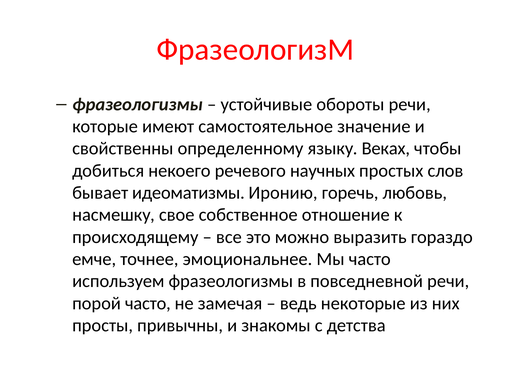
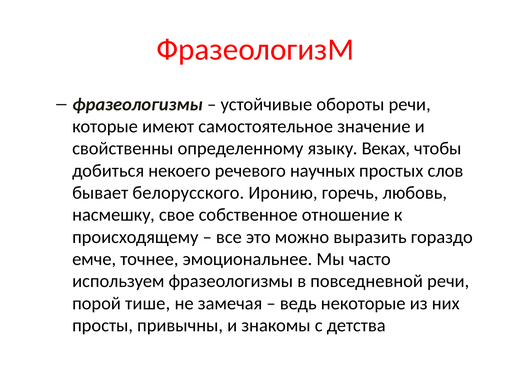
идеоматизмы: идеоматизмы -> белорусского
порой часто: часто -> тише
